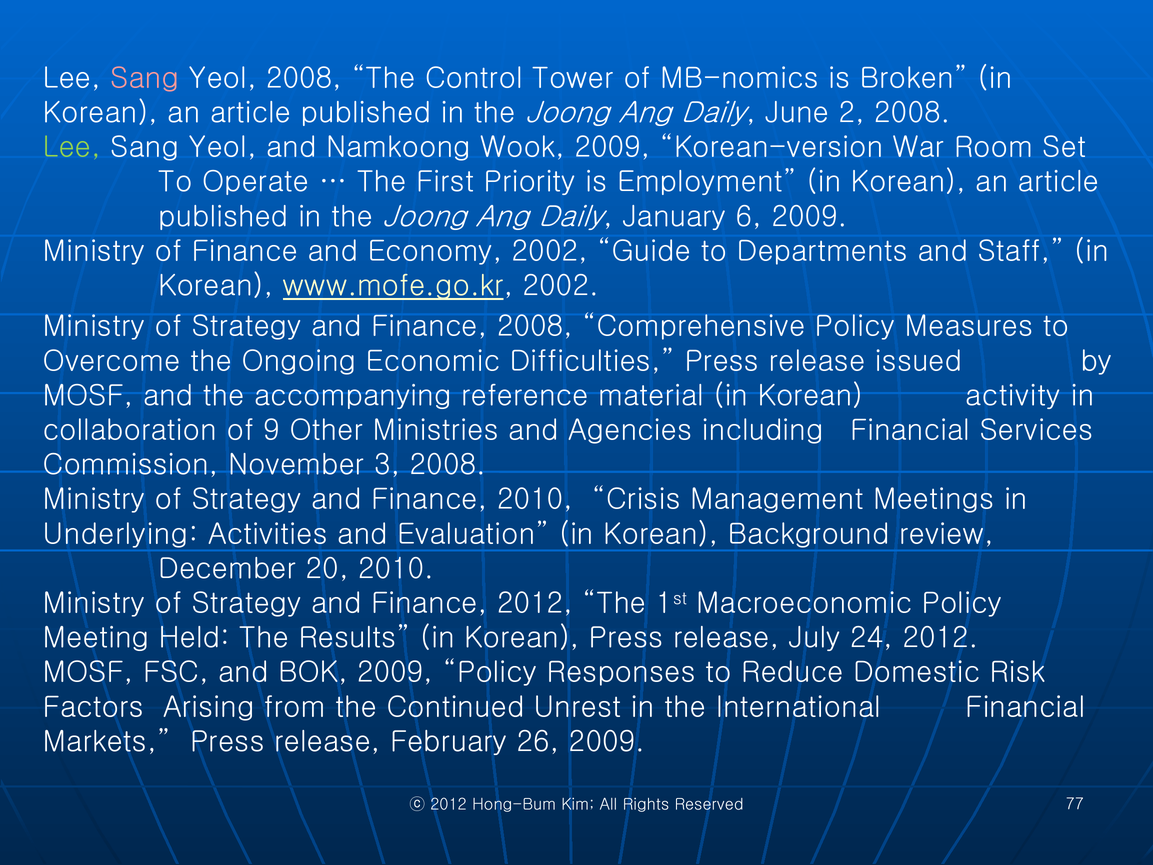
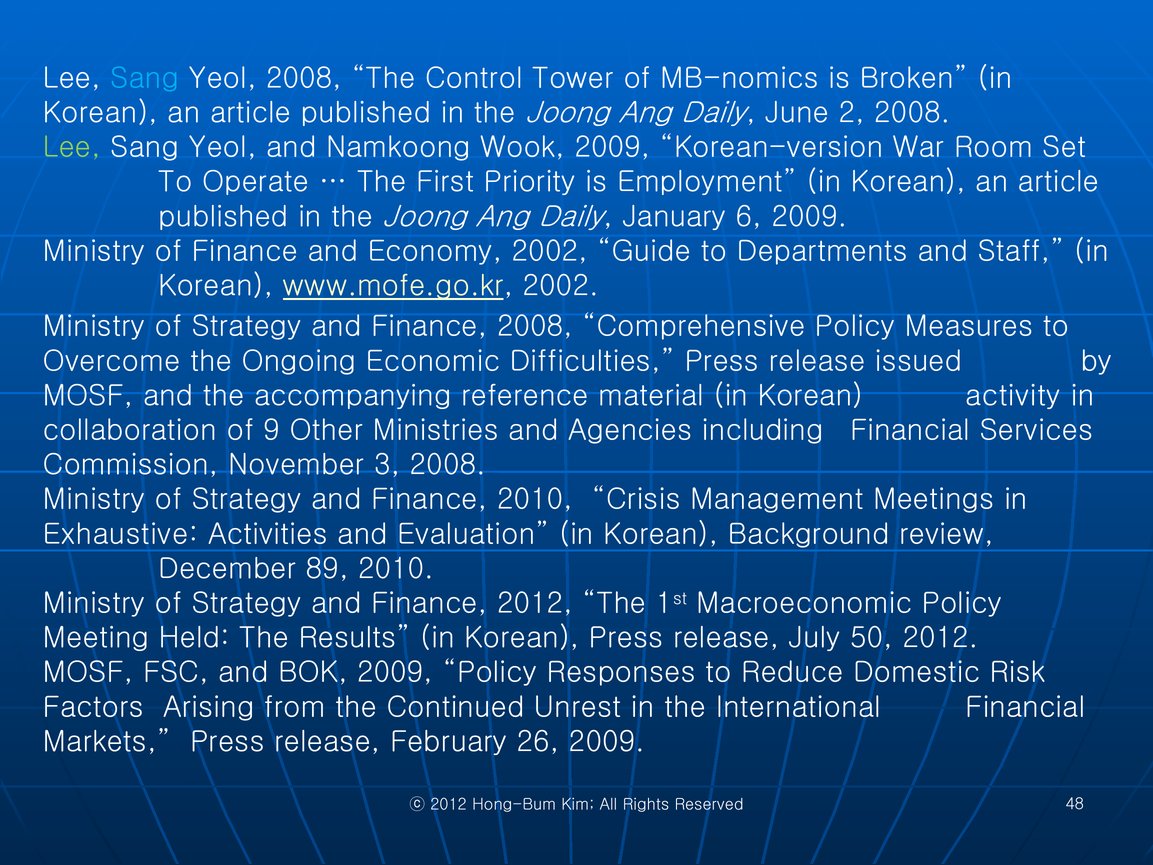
Sang at (145, 78) colour: pink -> light blue
Underlying: Underlying -> Exhaustive
20: 20 -> 89
24: 24 -> 50
77: 77 -> 48
